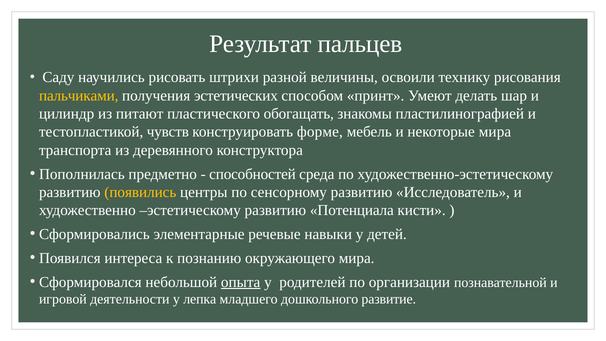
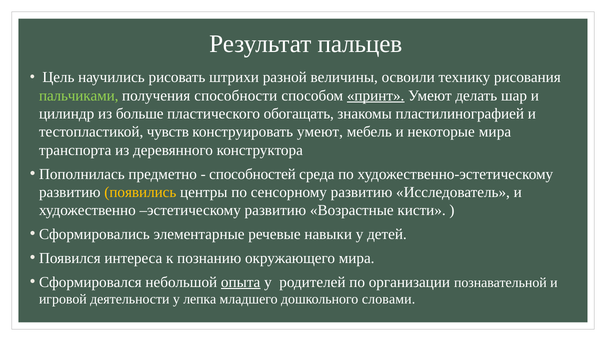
Саду: Саду -> Цель
пальчиками colour: yellow -> light green
эстетических: эстетических -> способности
принт underline: none -> present
питают: питают -> больше
конструировать форме: форме -> умеют
Потенциала: Потенциала -> Возрастные
развитие: развитие -> словами
